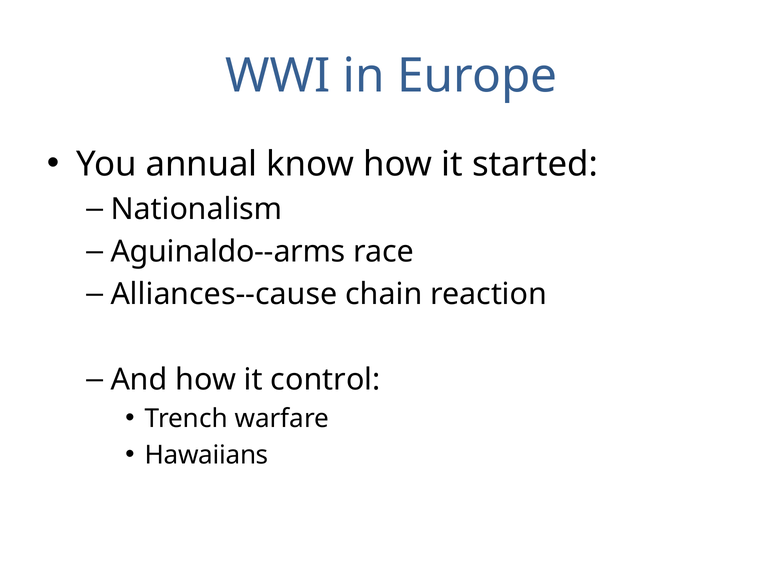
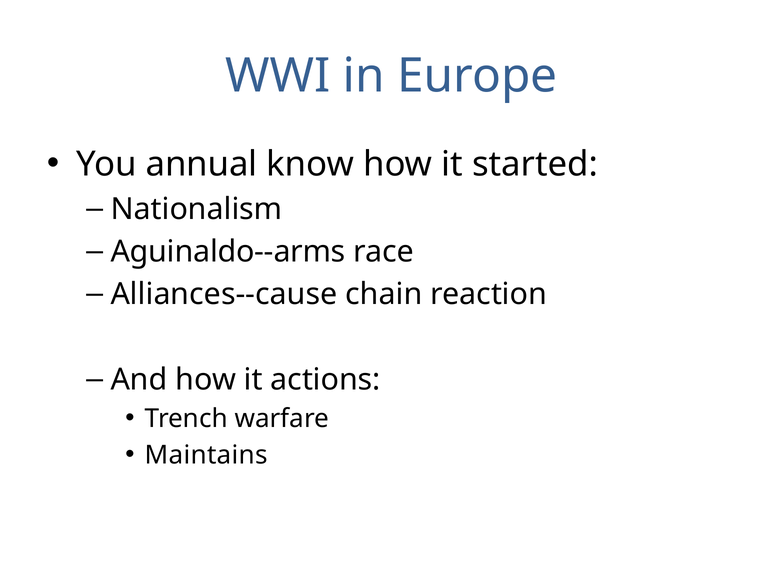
control: control -> actions
Hawaiians: Hawaiians -> Maintains
